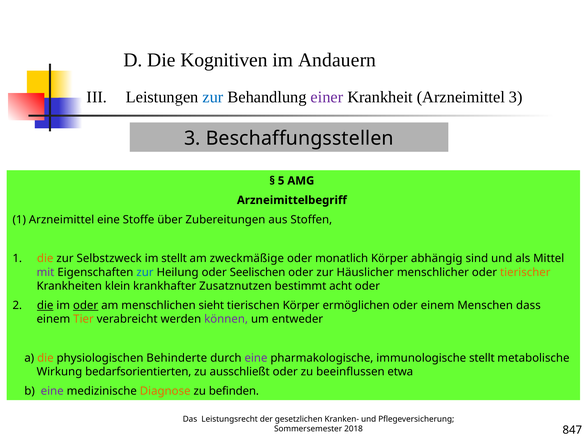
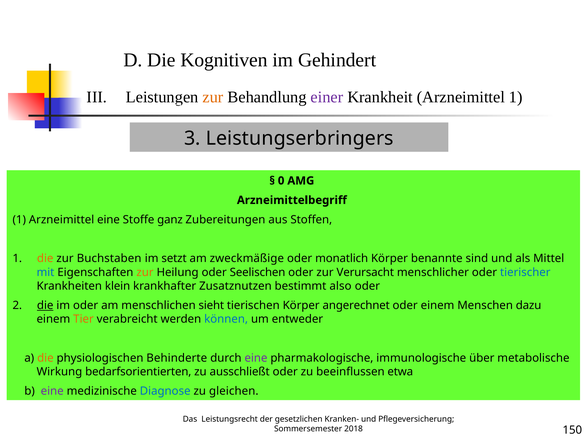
Andauern: Andauern -> Gehindert
zur at (213, 97) colour: blue -> orange
Arzneimittel 3: 3 -> 1
Beschaffungsstellen: Beschaffungsstellen -> Leistungserbringers
5: 5 -> 0
über: über -> ganz
Selbstzweck: Selbstzweck -> Buchstaben
im stellt: stellt -> setzt
abhängig: abhängig -> benannte
mit colour: purple -> blue
zur at (145, 272) colour: blue -> orange
Häuslicher: Häuslicher -> Verursacht
tierischer colour: orange -> blue
acht: acht -> also
oder at (86, 305) underline: present -> none
ermöglichen: ermöglichen -> angerechnet
dass: dass -> dazu
können colour: purple -> blue
immunologische stellt: stellt -> über
Diagnose colour: orange -> blue
befinden: befinden -> gleichen
847: 847 -> 150
